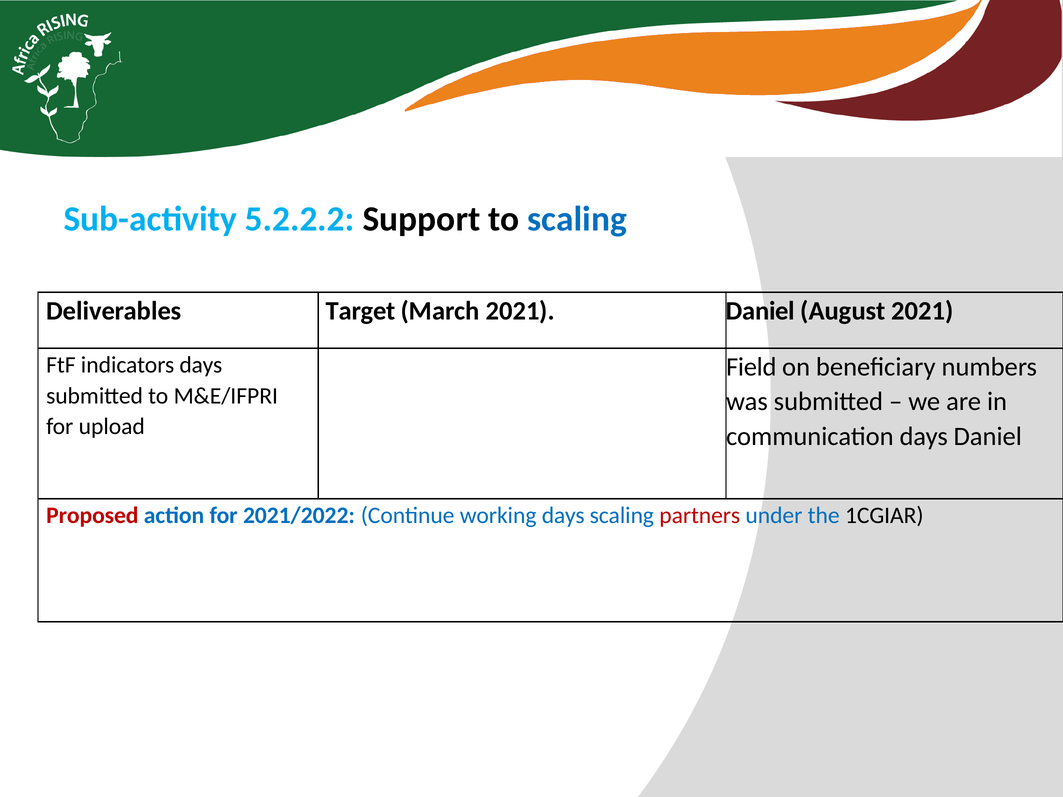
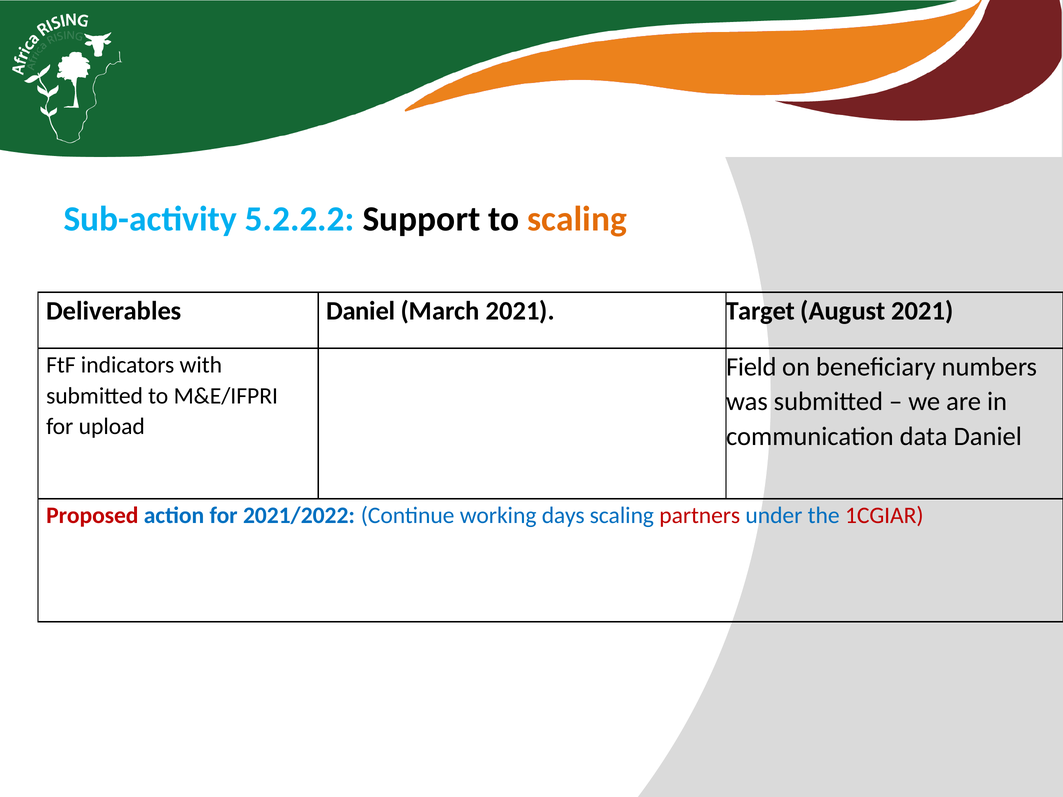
scaling at (577, 219) colour: blue -> orange
Deliverables Target: Target -> Daniel
2021 Daniel: Daniel -> Target
indicators days: days -> with
communication days: days -> data
1CGIAR colour: black -> red
